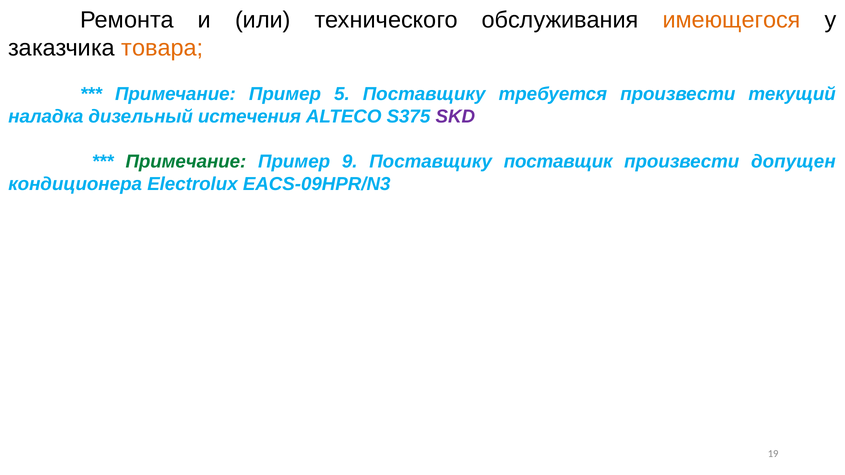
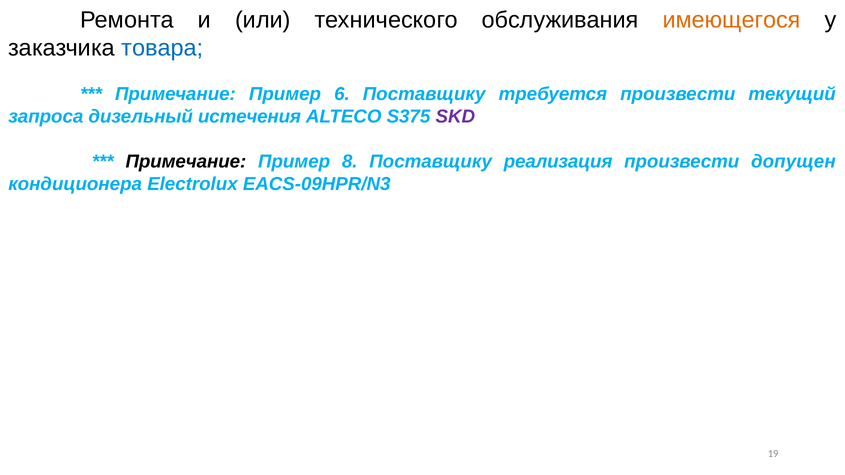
товара colour: orange -> blue
5: 5 -> 6
наладка: наладка -> запроса
Примечание at (186, 162) colour: green -> black
9: 9 -> 8
поставщик: поставщик -> реализация
